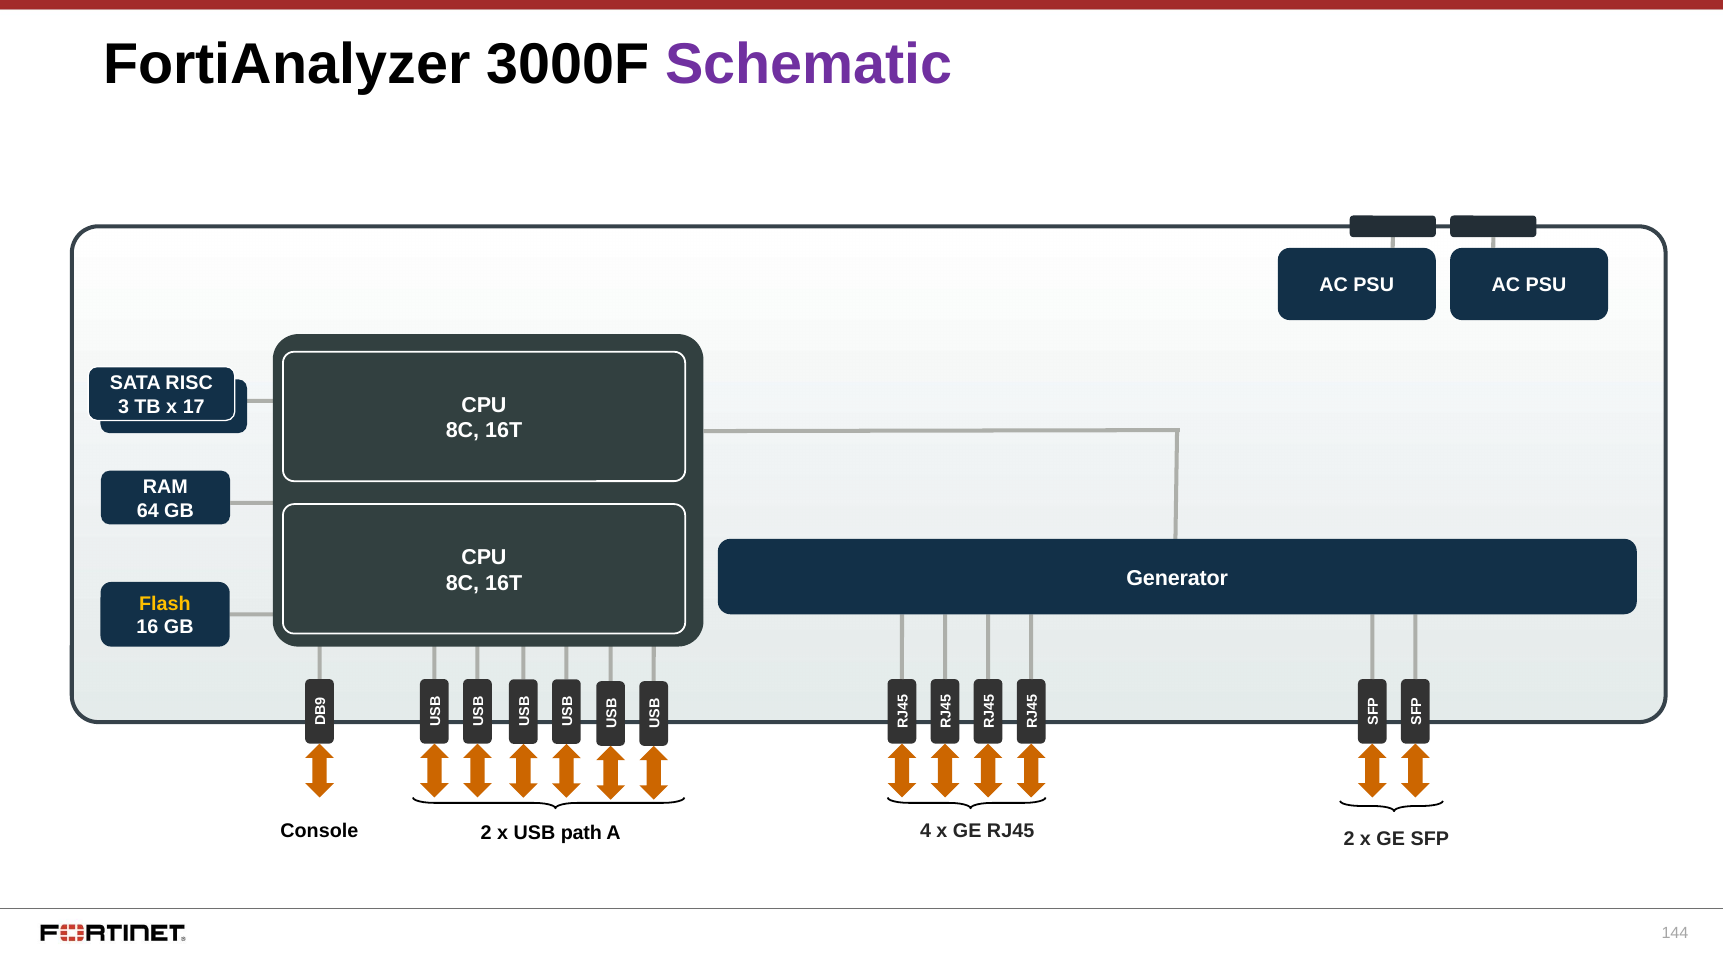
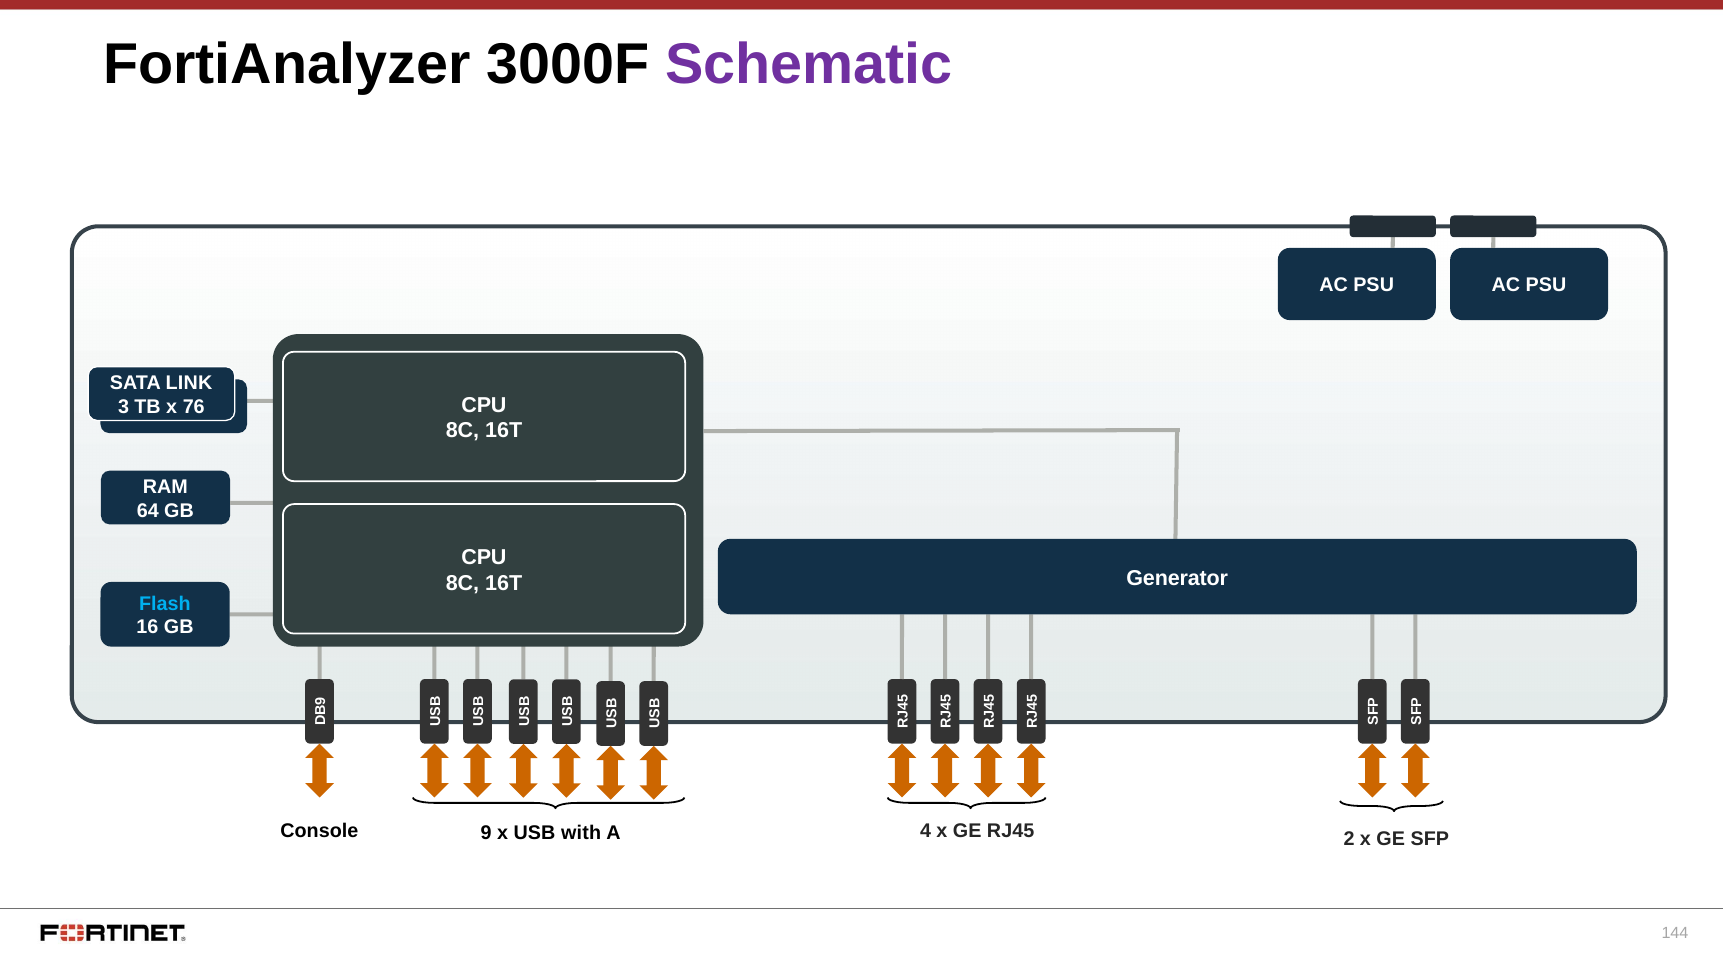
RISC: RISC -> LINK
17: 17 -> 76
Flash colour: yellow -> light blue
Console 2: 2 -> 9
path: path -> with
